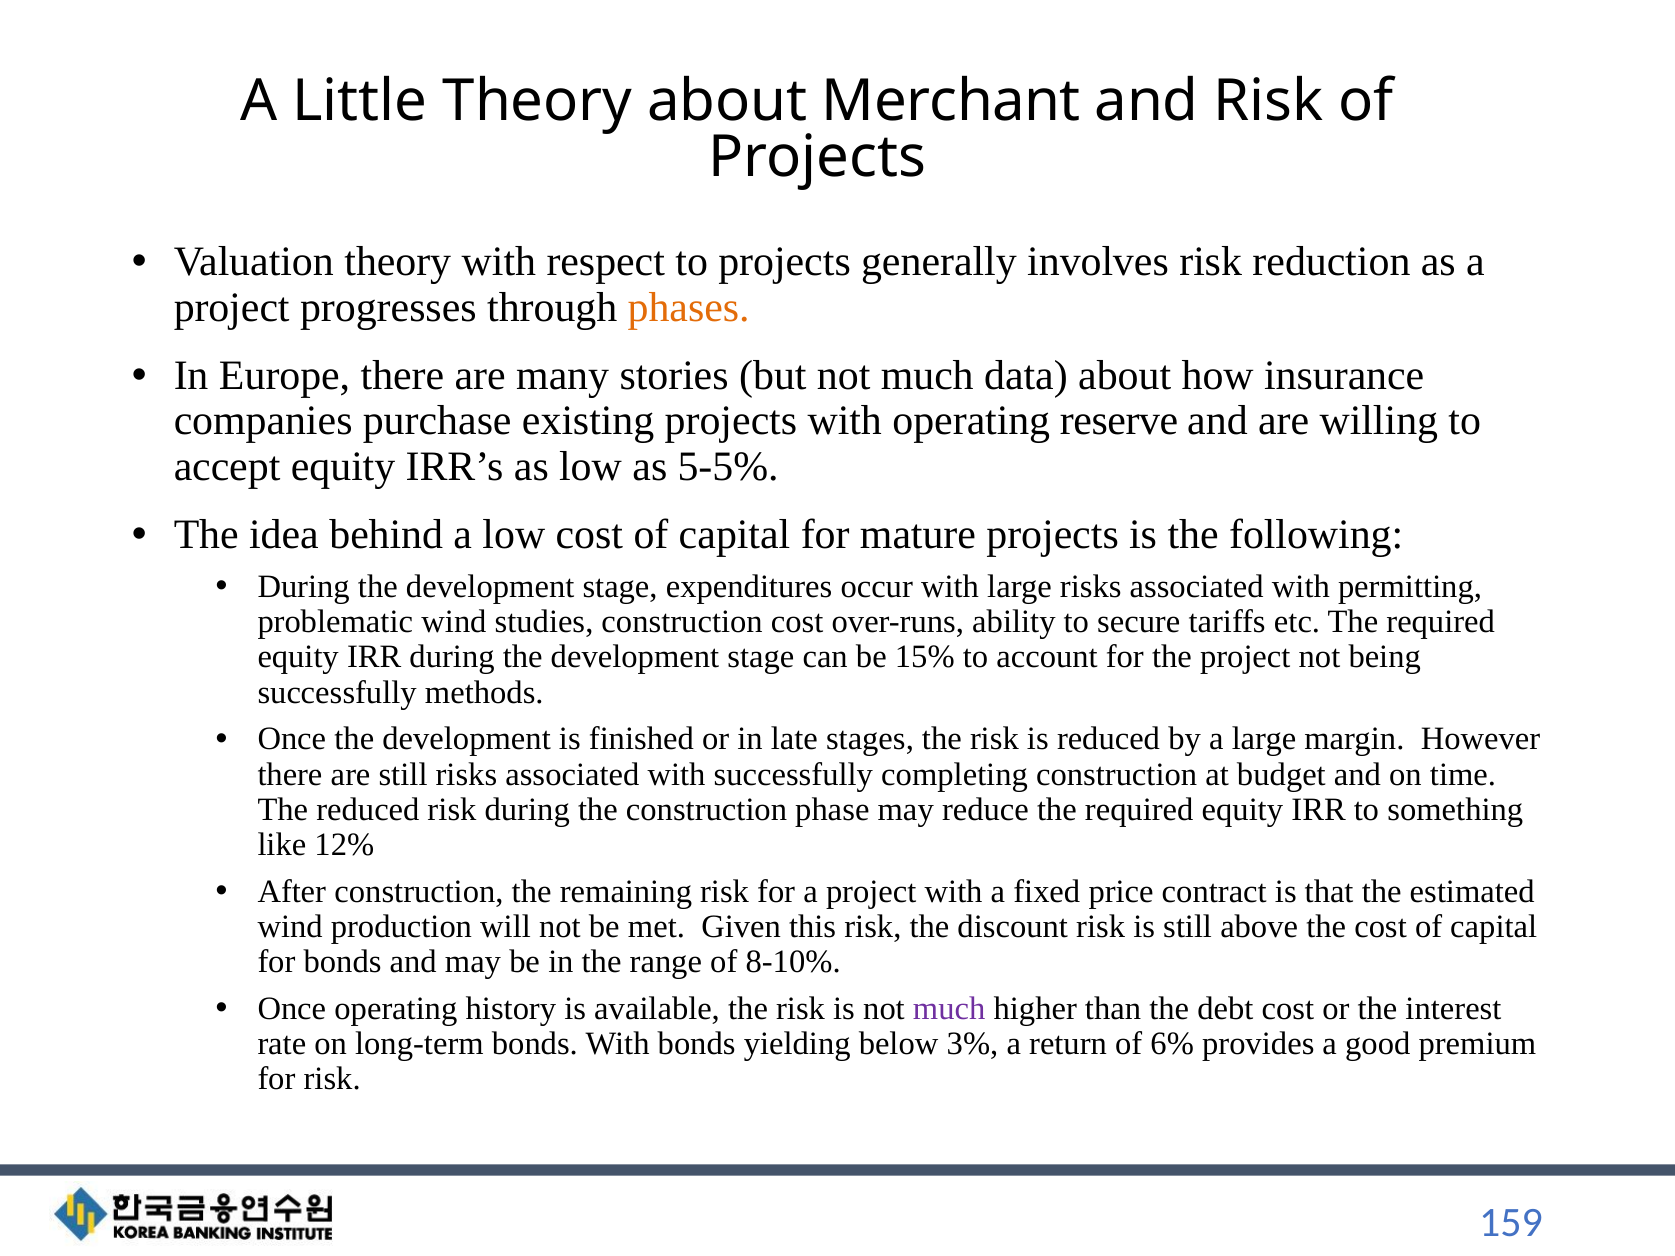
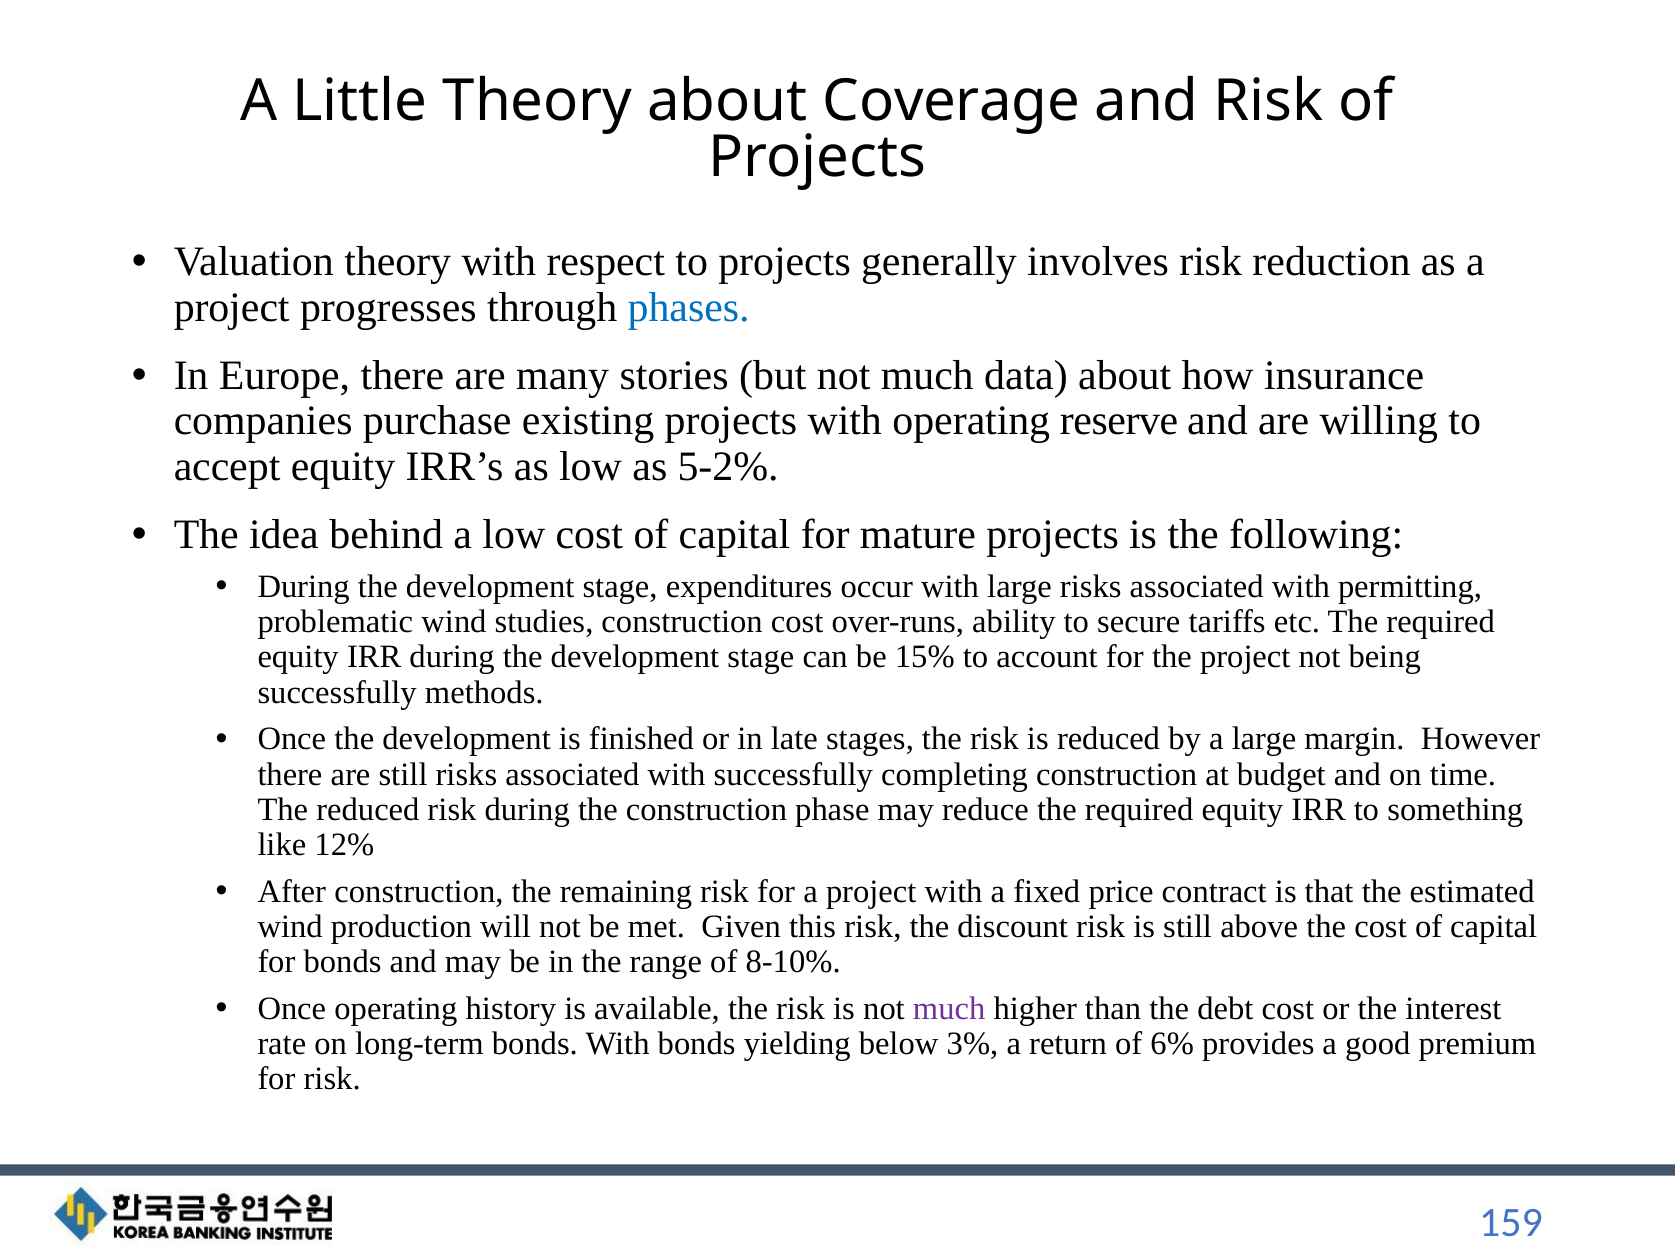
Merchant: Merchant -> Coverage
phases colour: orange -> blue
5-5%: 5-5% -> 5-2%
